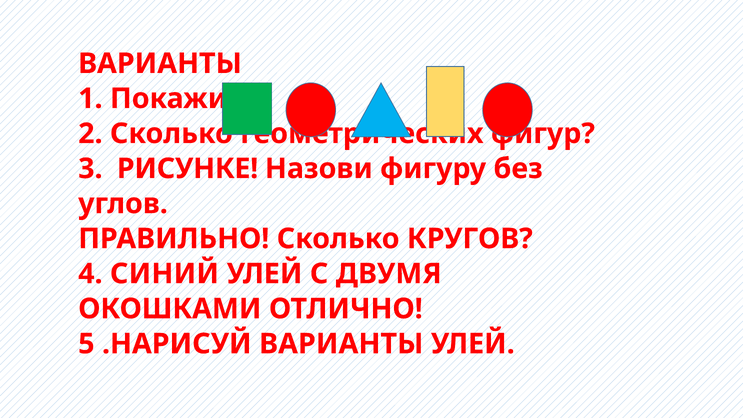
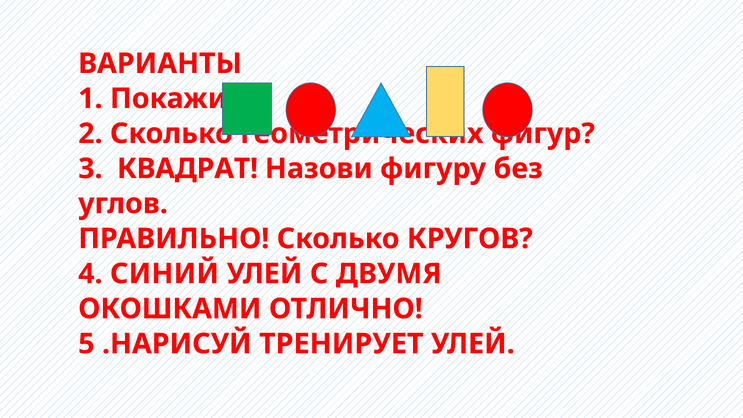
РИСУНКЕ: РИСУНКЕ -> КВАДРАТ
.НАРИСУЙ ВАРИАНТЫ: ВАРИАНТЫ -> ТРЕНИРУЕТ
